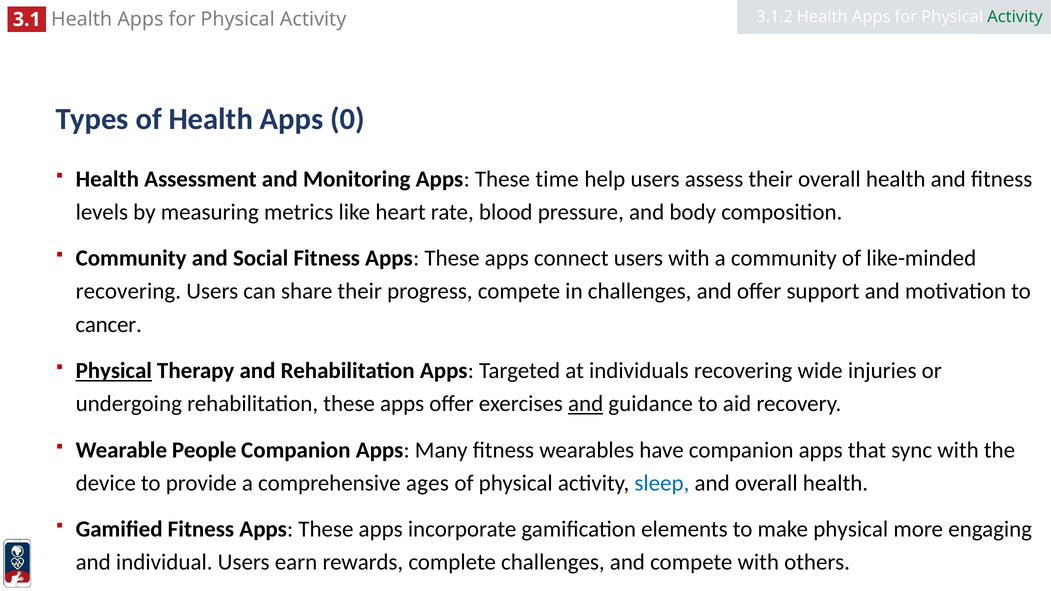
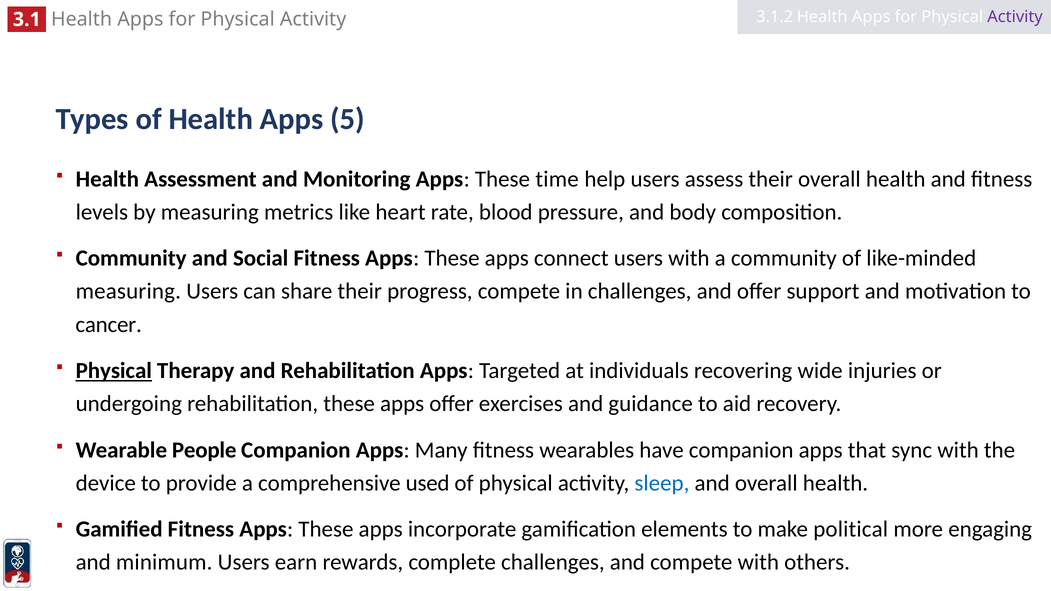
Activity at (1015, 17) colour: green -> purple
0: 0 -> 5
recovering at (128, 291): recovering -> measuring
and at (586, 404) underline: present -> none
ages: ages -> used
make physical: physical -> political
individual: individual -> minimum
